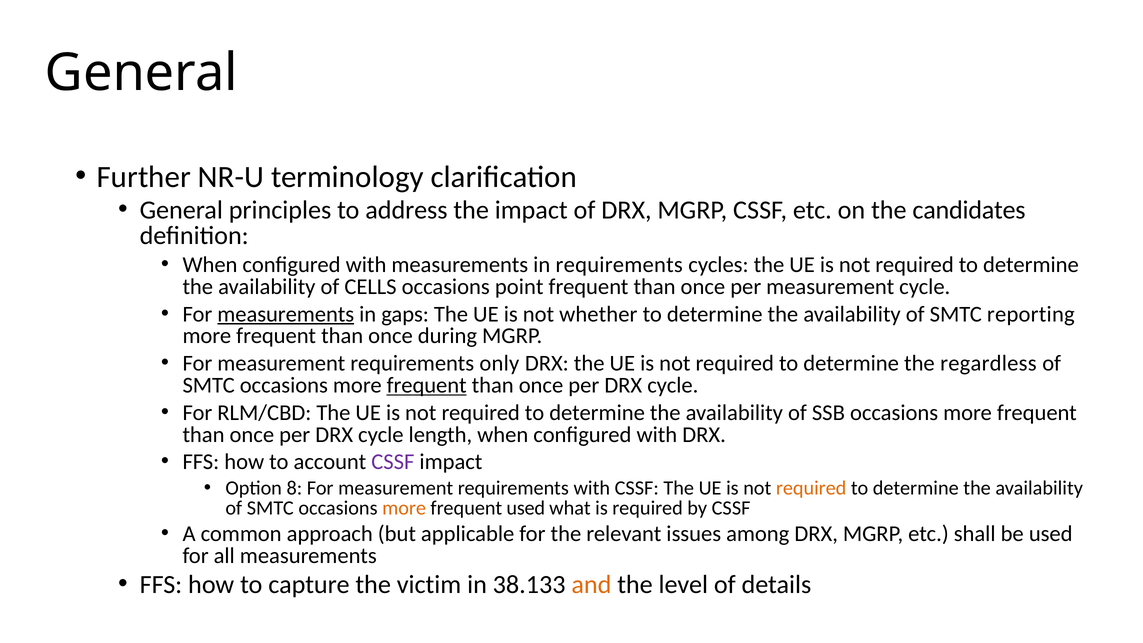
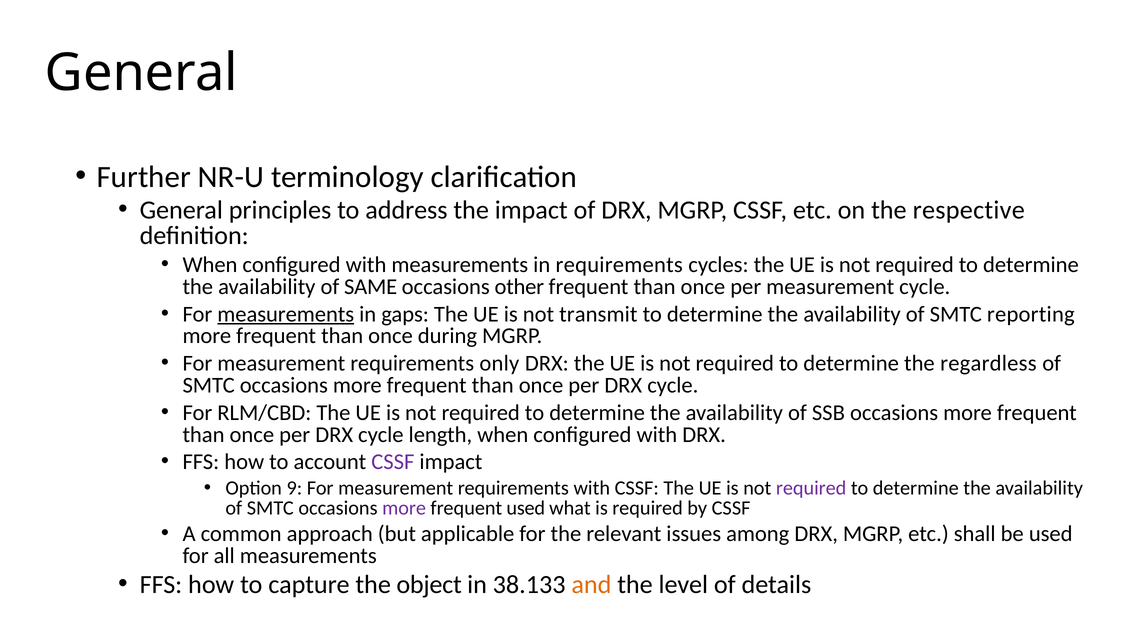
candidates: candidates -> respective
CELLS: CELLS -> SAME
point: point -> other
whether: whether -> transmit
frequent at (427, 385) underline: present -> none
8: 8 -> 9
required at (811, 488) colour: orange -> purple
more at (404, 508) colour: orange -> purple
victim: victim -> object
